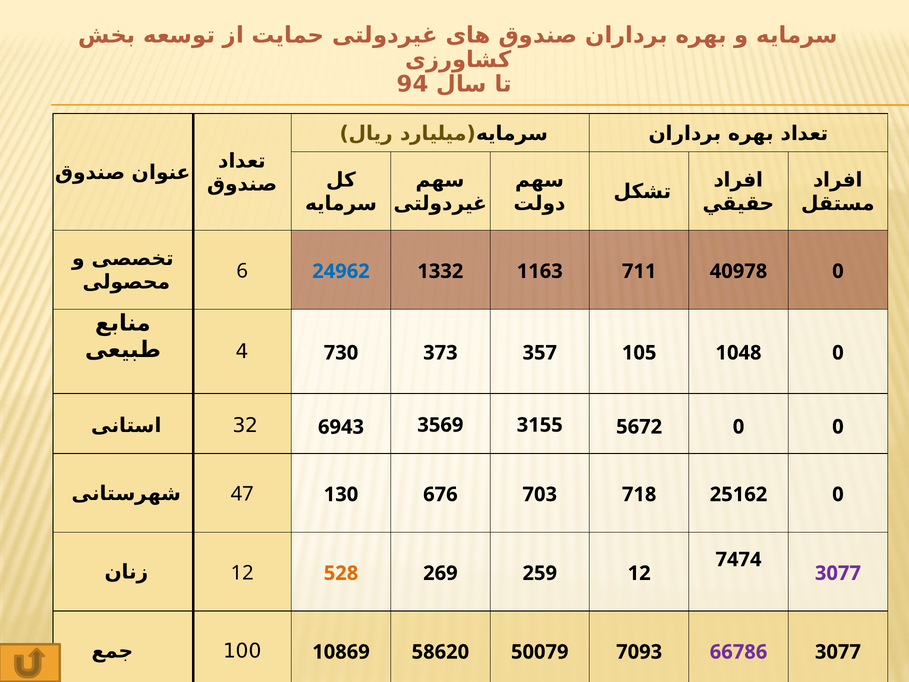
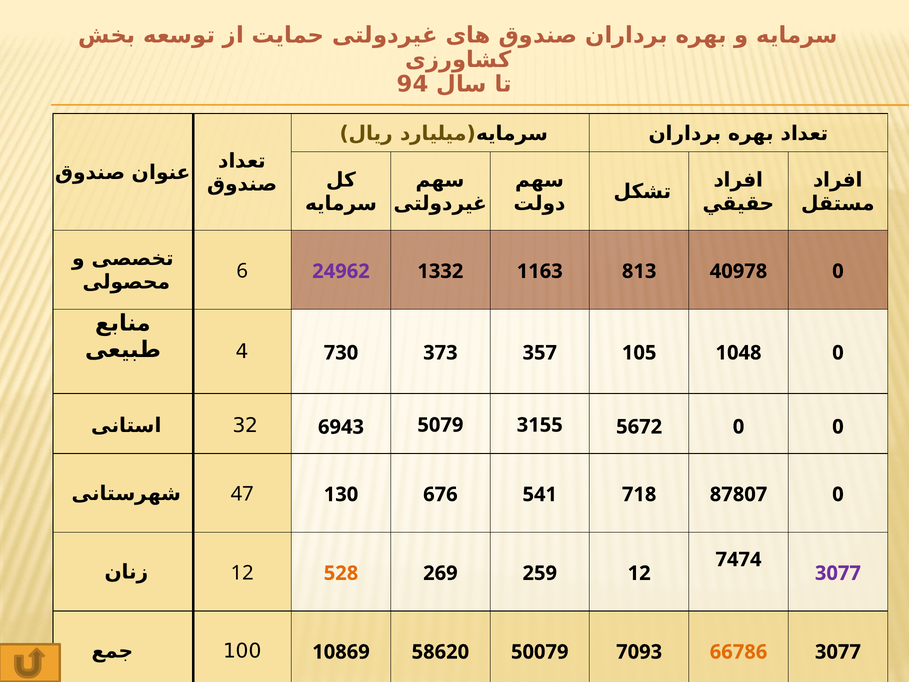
24962 colour: blue -> purple
711: 711 -> 813
3569: 3569 -> 5079
703: 703 -> 541
25162: 25162 -> 87807
66786 colour: purple -> orange
